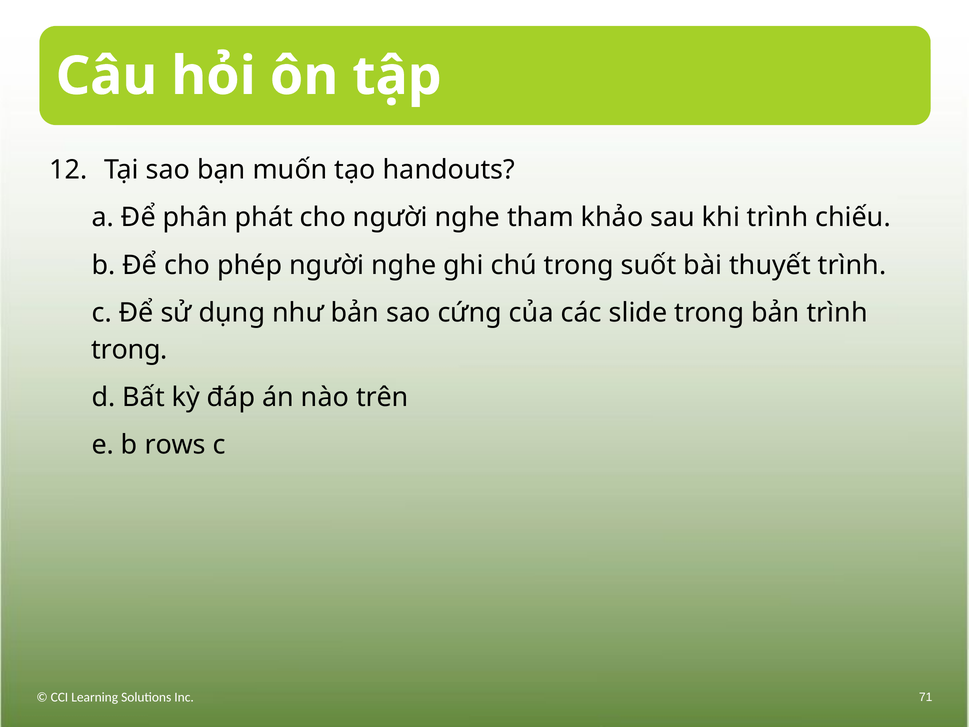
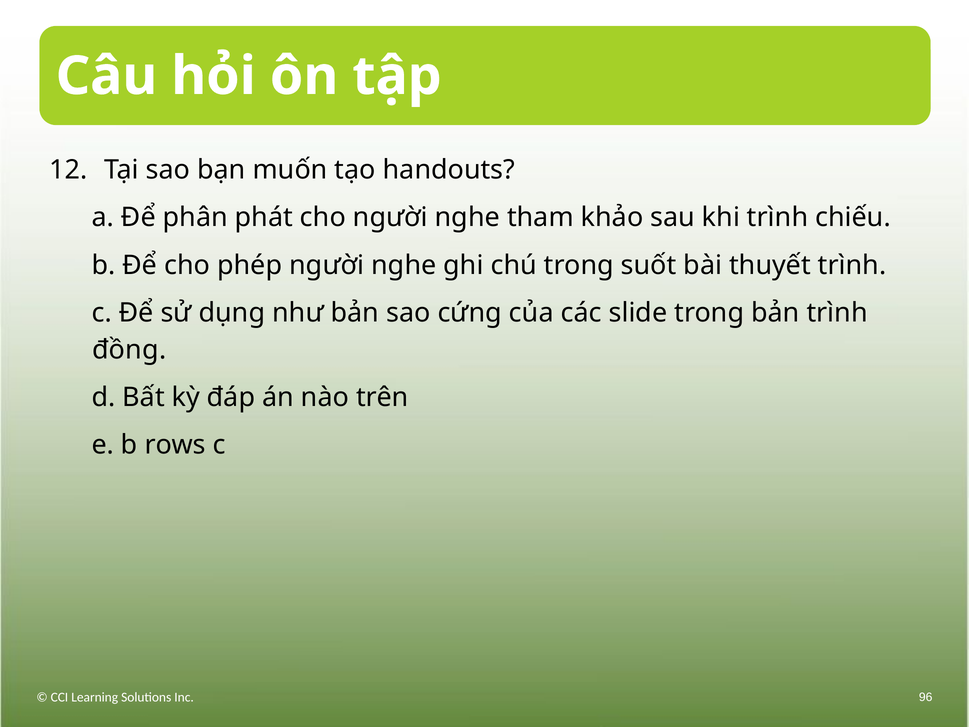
trong at (130, 350): trong -> đồng
71: 71 -> 96
